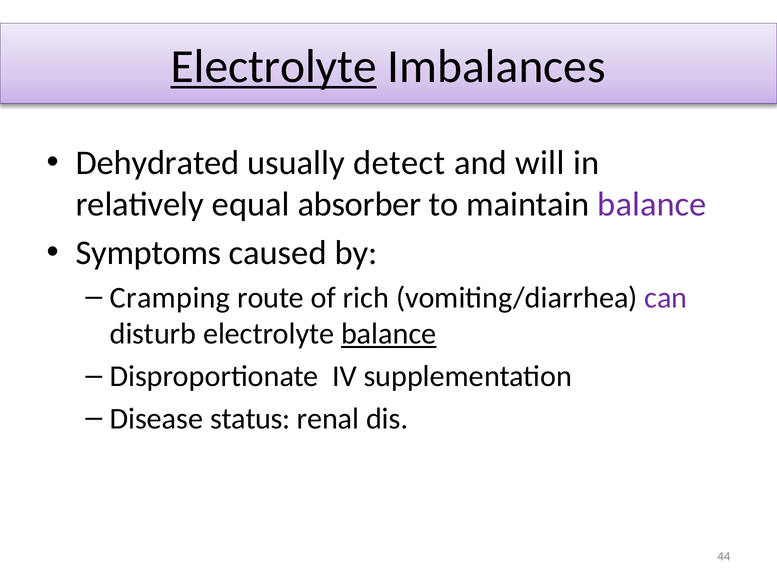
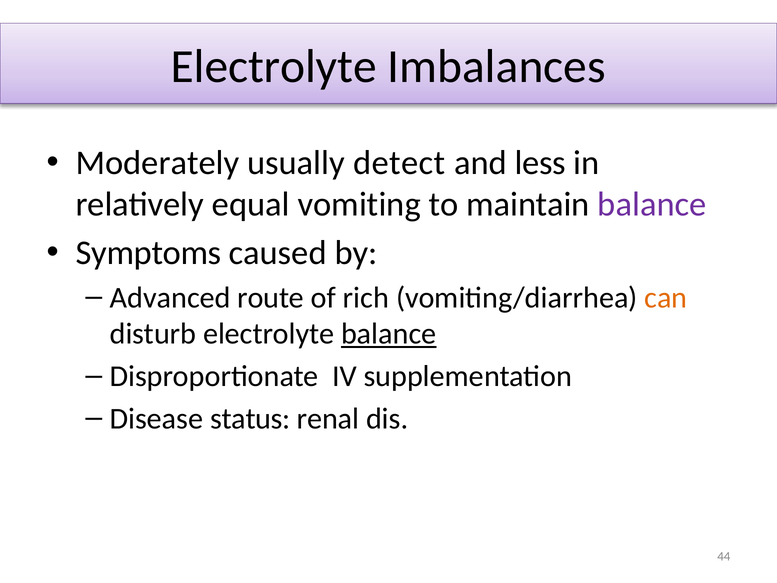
Electrolyte at (274, 67) underline: present -> none
Dehydrated: Dehydrated -> Moderately
will: will -> less
absorber: absorber -> vomiting
Cramping: Cramping -> Advanced
can colour: purple -> orange
